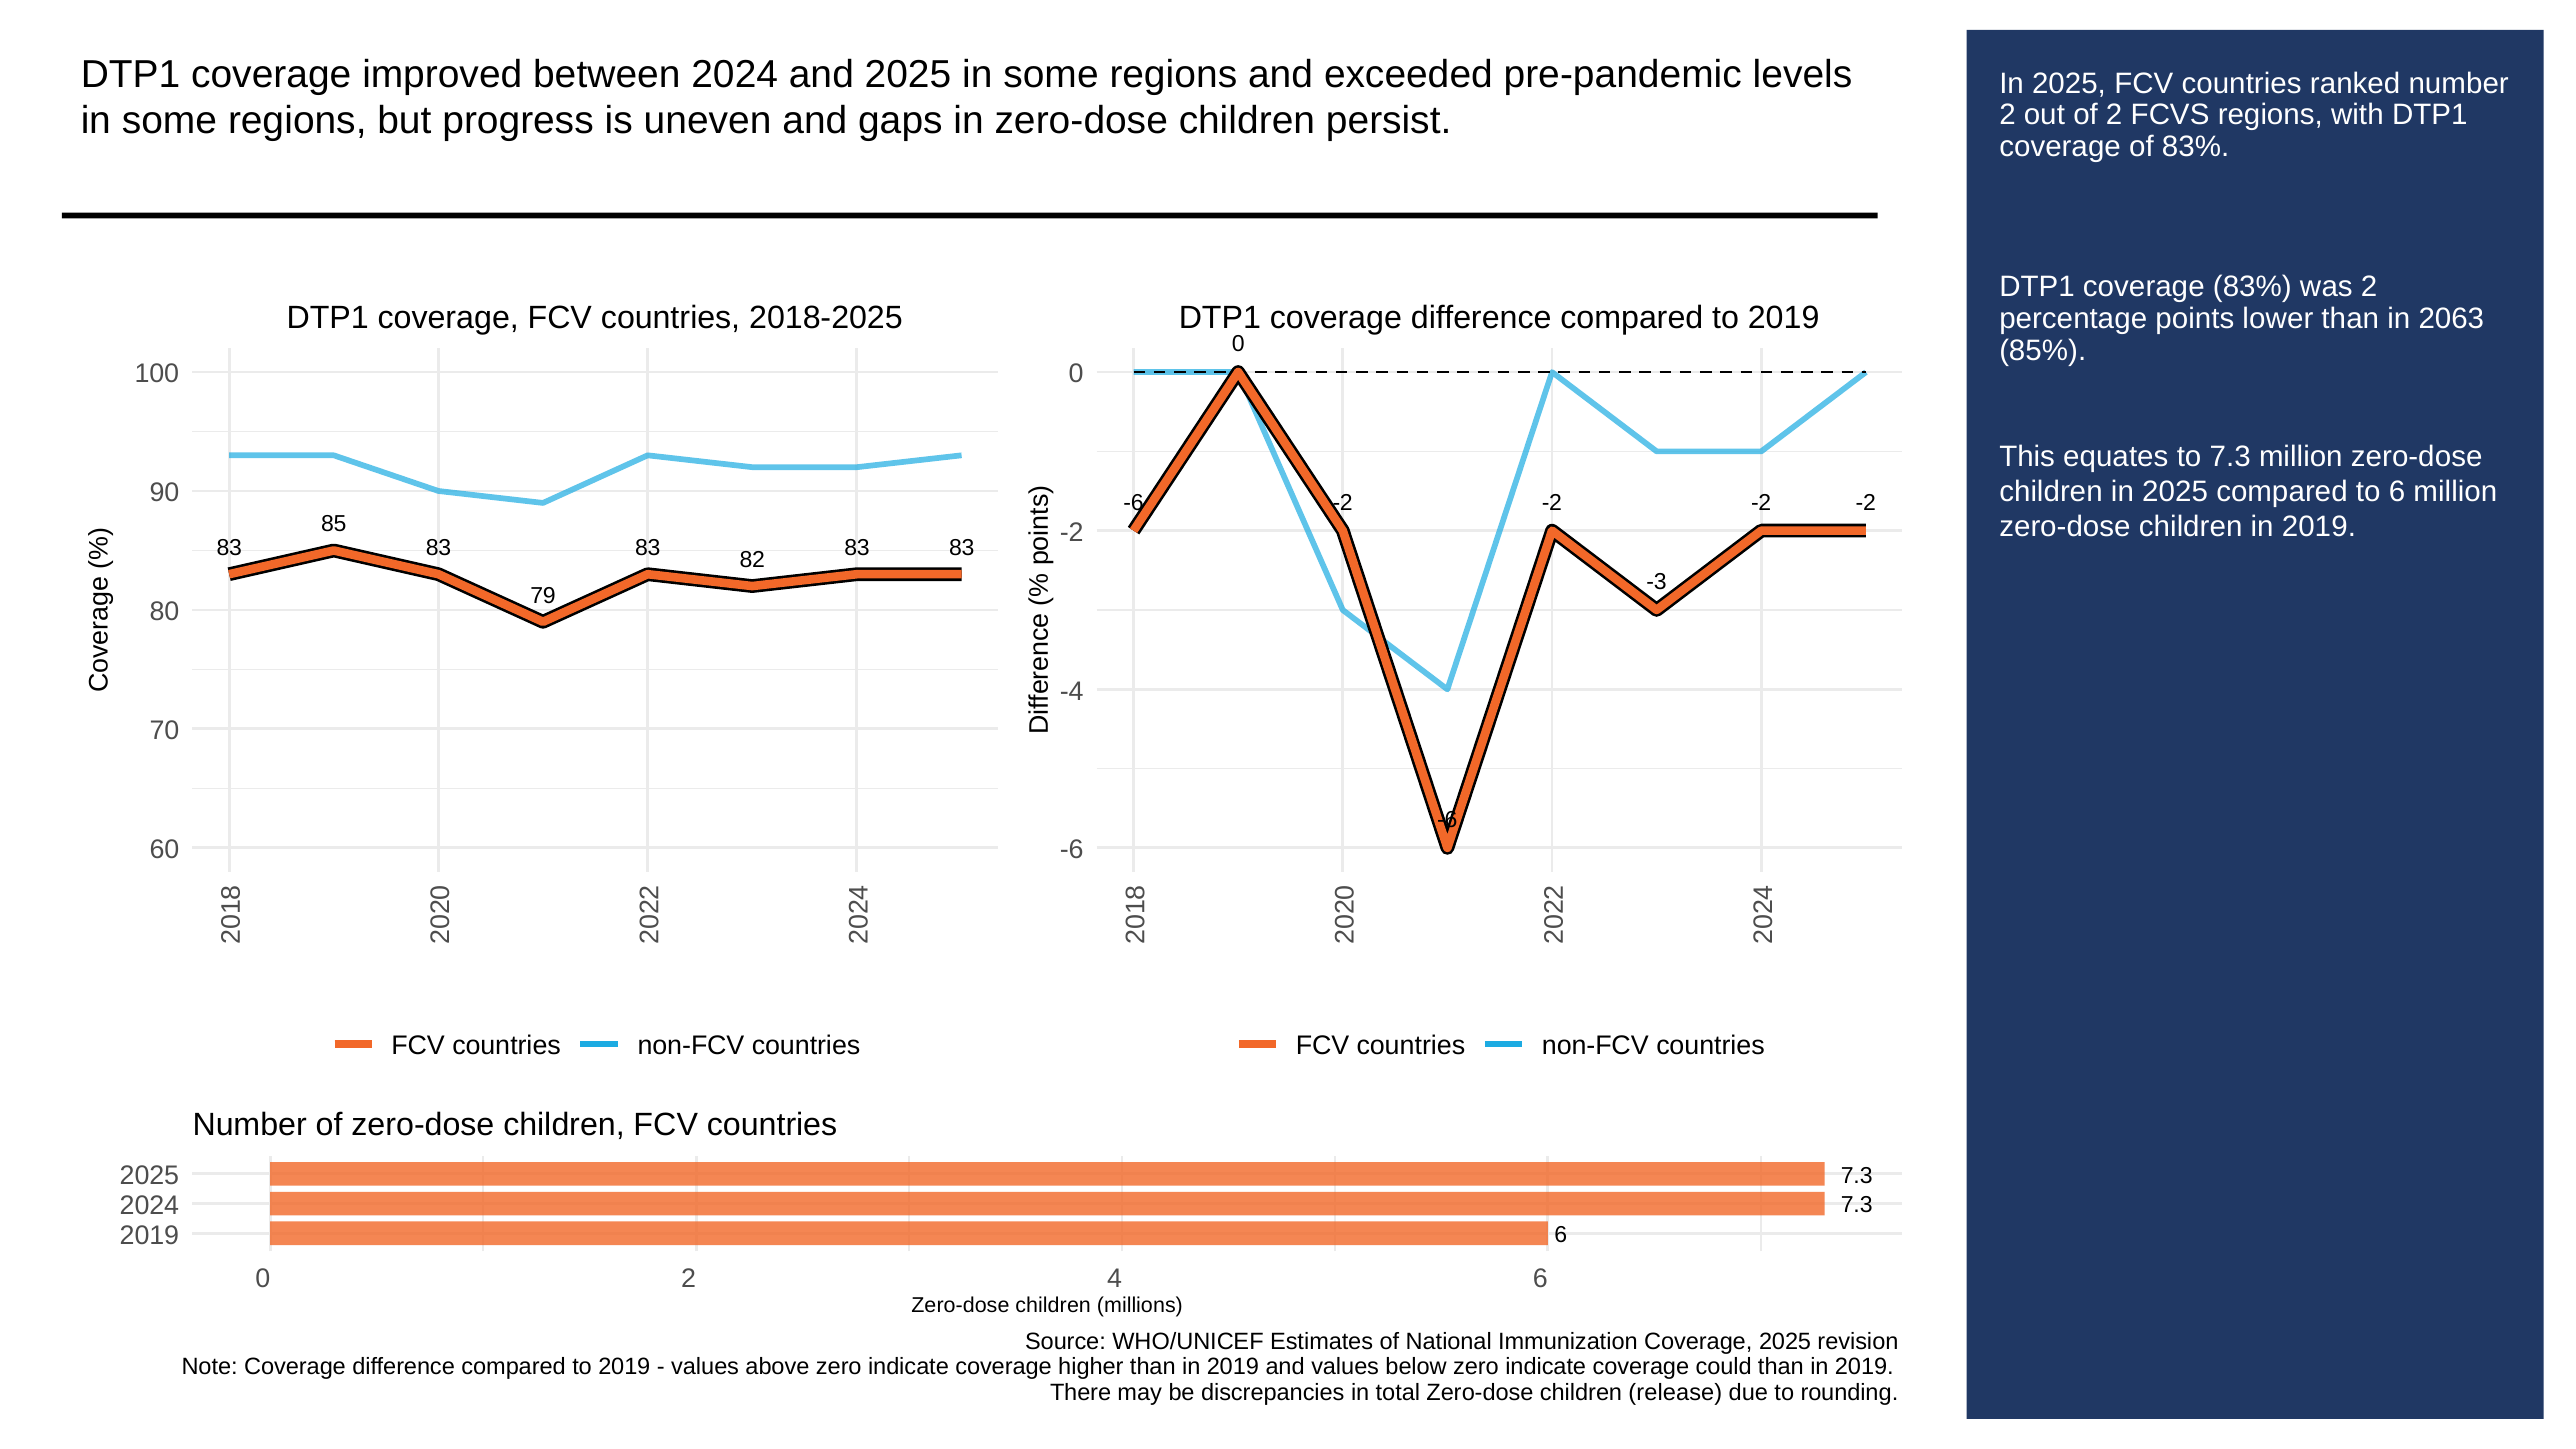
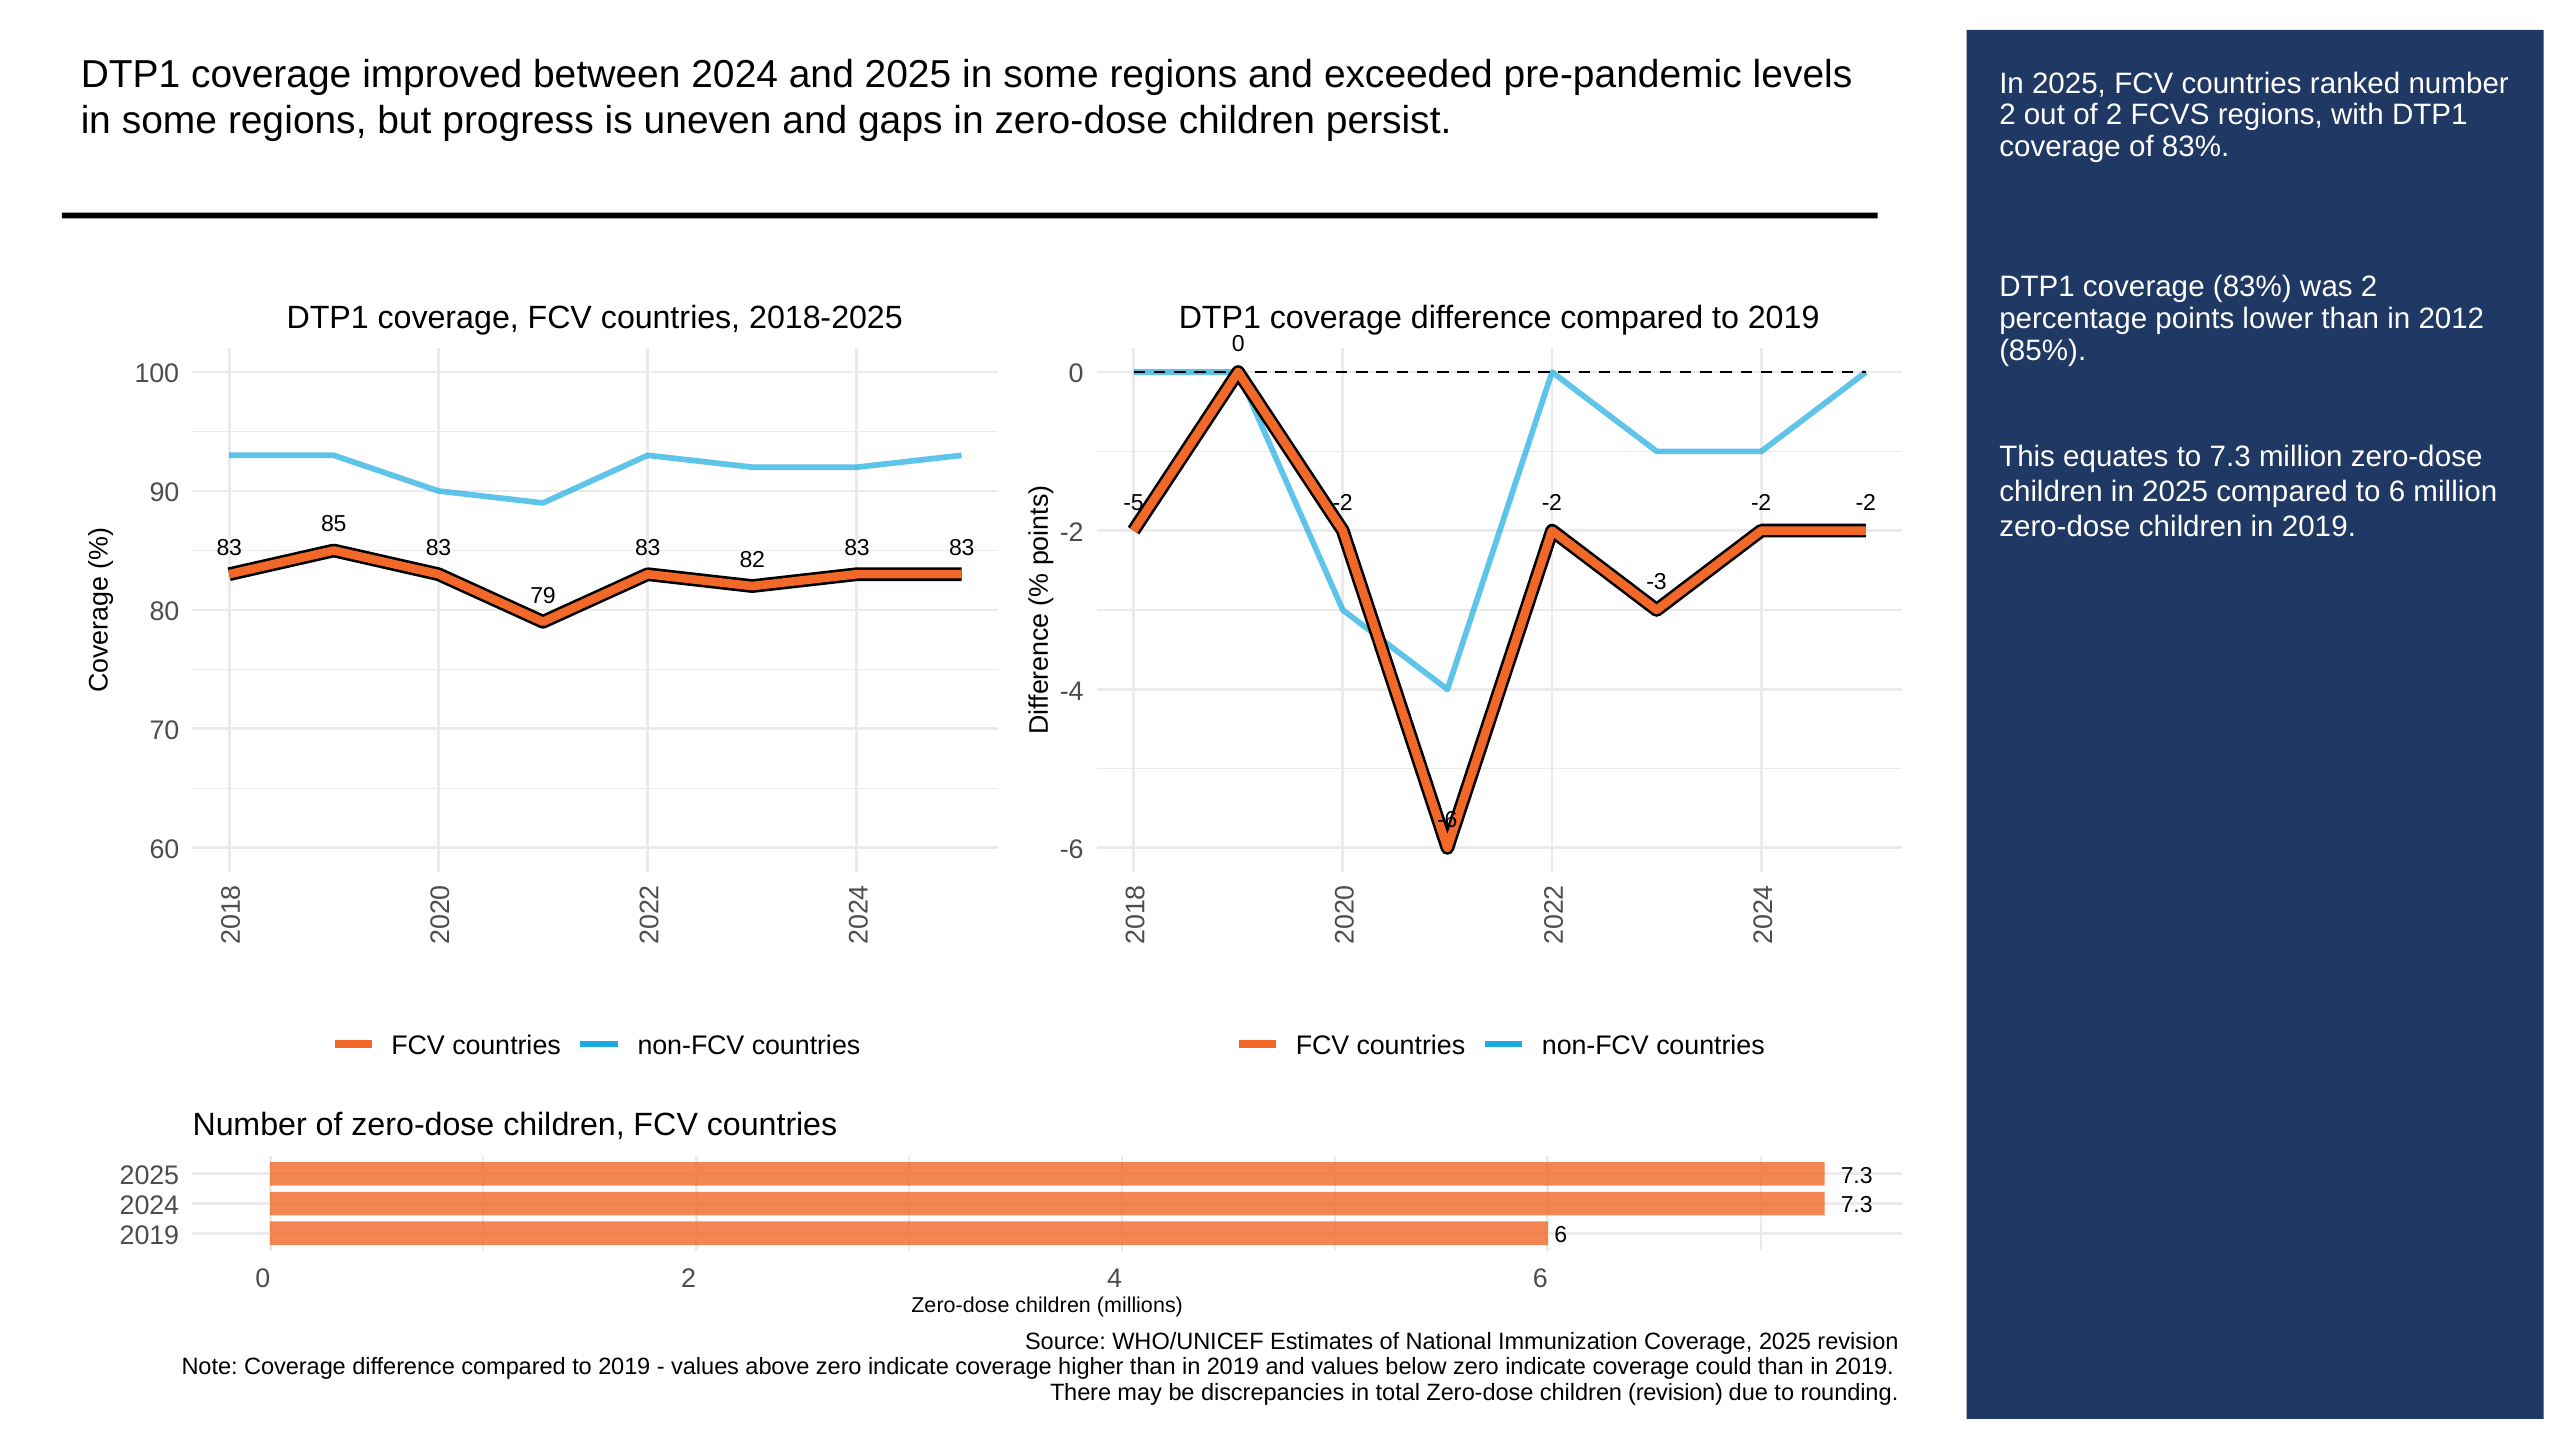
2063: 2063 -> 2012
-6 at (1133, 503): -6 -> -5
children release: release -> revision
